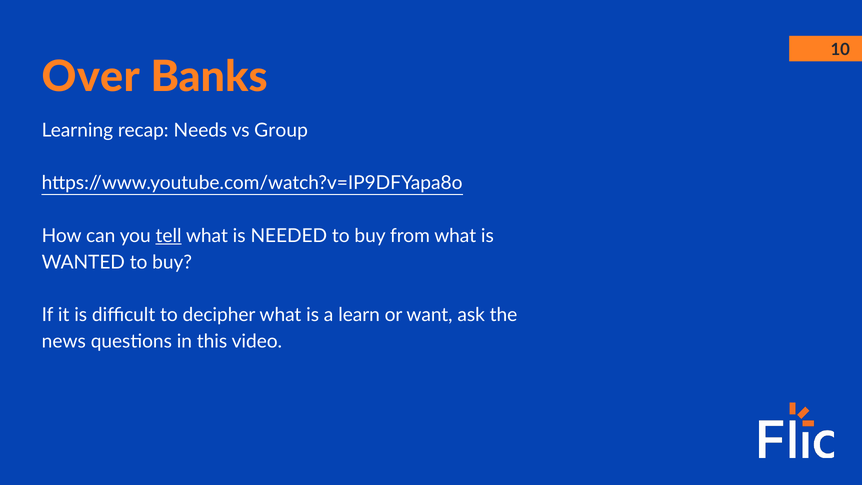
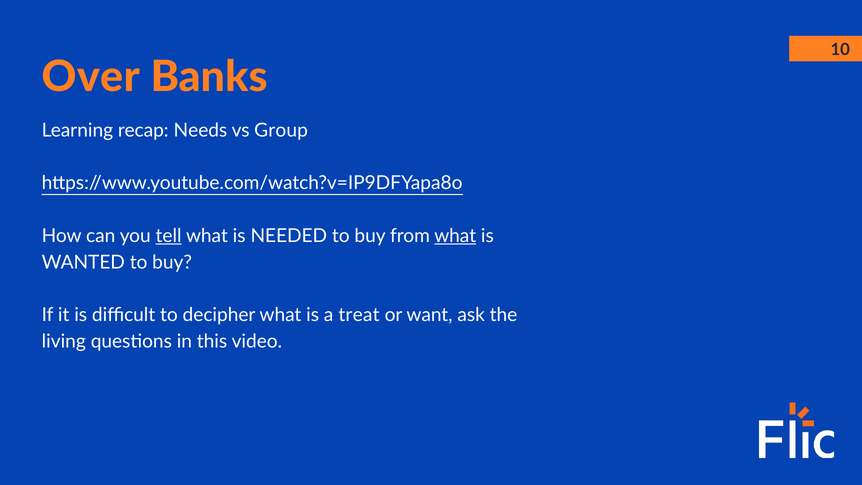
what at (455, 236) underline: none -> present
learn: learn -> treat
news: news -> living
